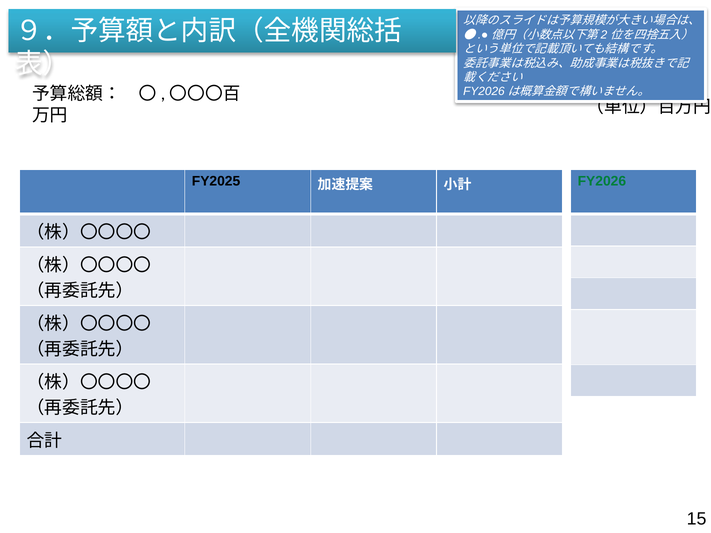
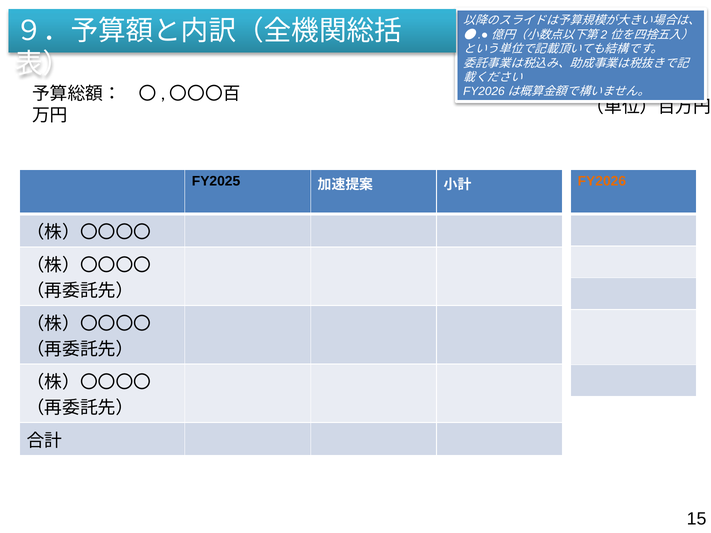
FY2026 colour: green -> orange
